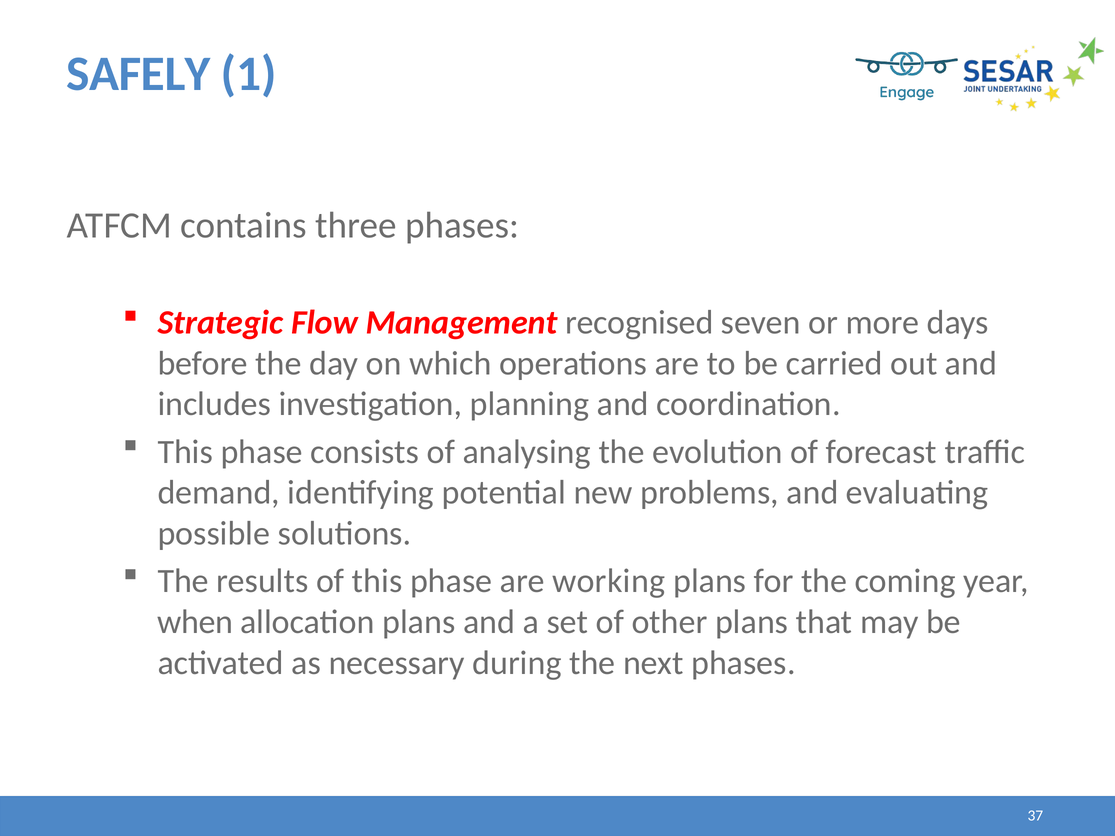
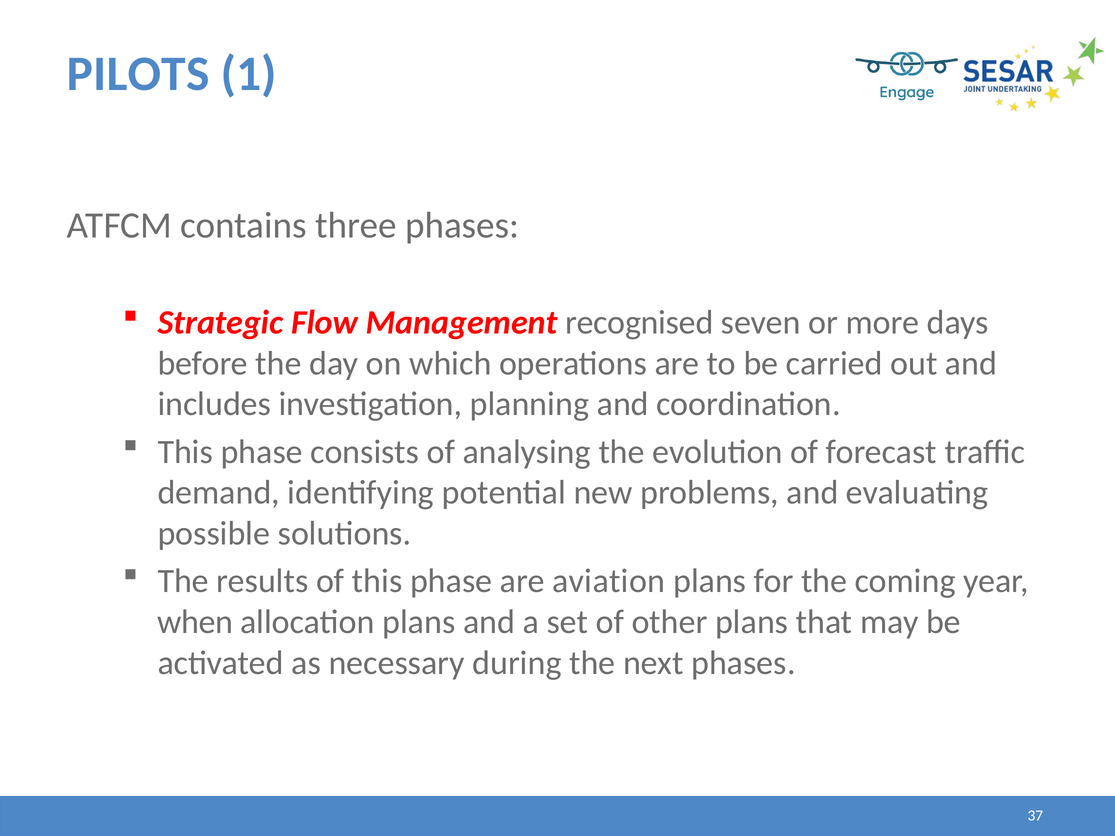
SAFELY: SAFELY -> PILOTS
working: working -> aviation
